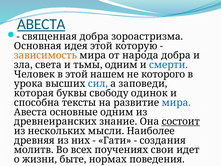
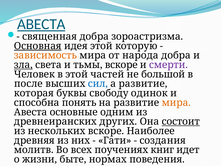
Основная underline: none -> present
зла underline: none -> present
тьмы одним: одним -> вскоре
смерти colour: blue -> purple
нашем: нашем -> частей
которого: которого -> большой
урока: урока -> после
а заповеди: заповеди -> развитие
тексты: тексты -> понять
мира at (176, 102) colour: blue -> orange
знание: знание -> других
нескольких мысли: мысли -> вскоре
свои: свои -> книг
